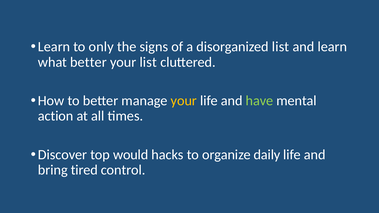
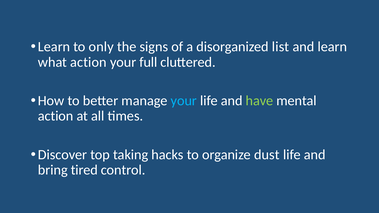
what better: better -> action
your list: list -> full
your at (184, 101) colour: yellow -> light blue
would: would -> taking
daily: daily -> dust
